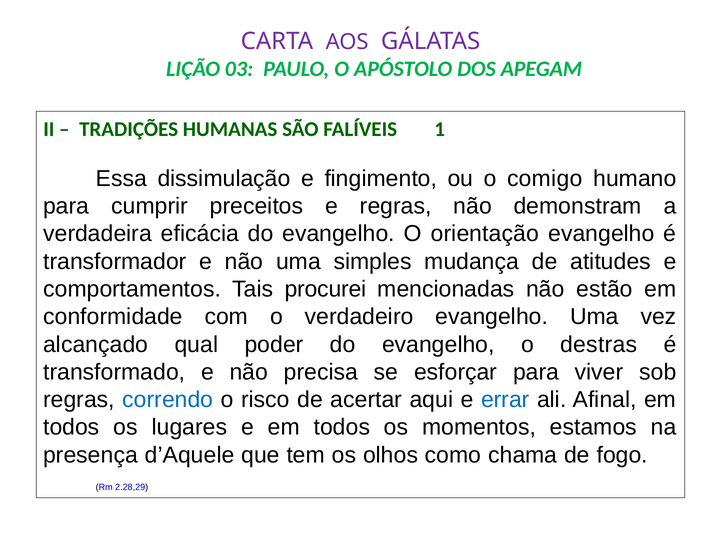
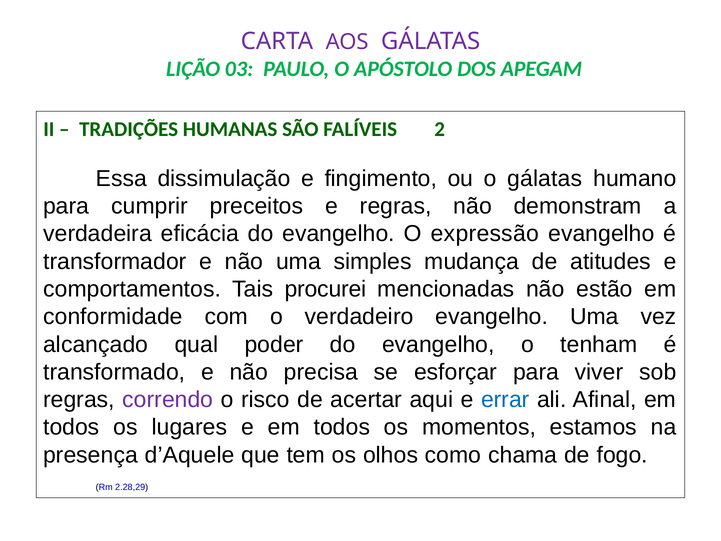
1: 1 -> 2
o comigo: comigo -> gálatas
orientação: orientação -> expressão
destras: destras -> tenham
correndo colour: blue -> purple
